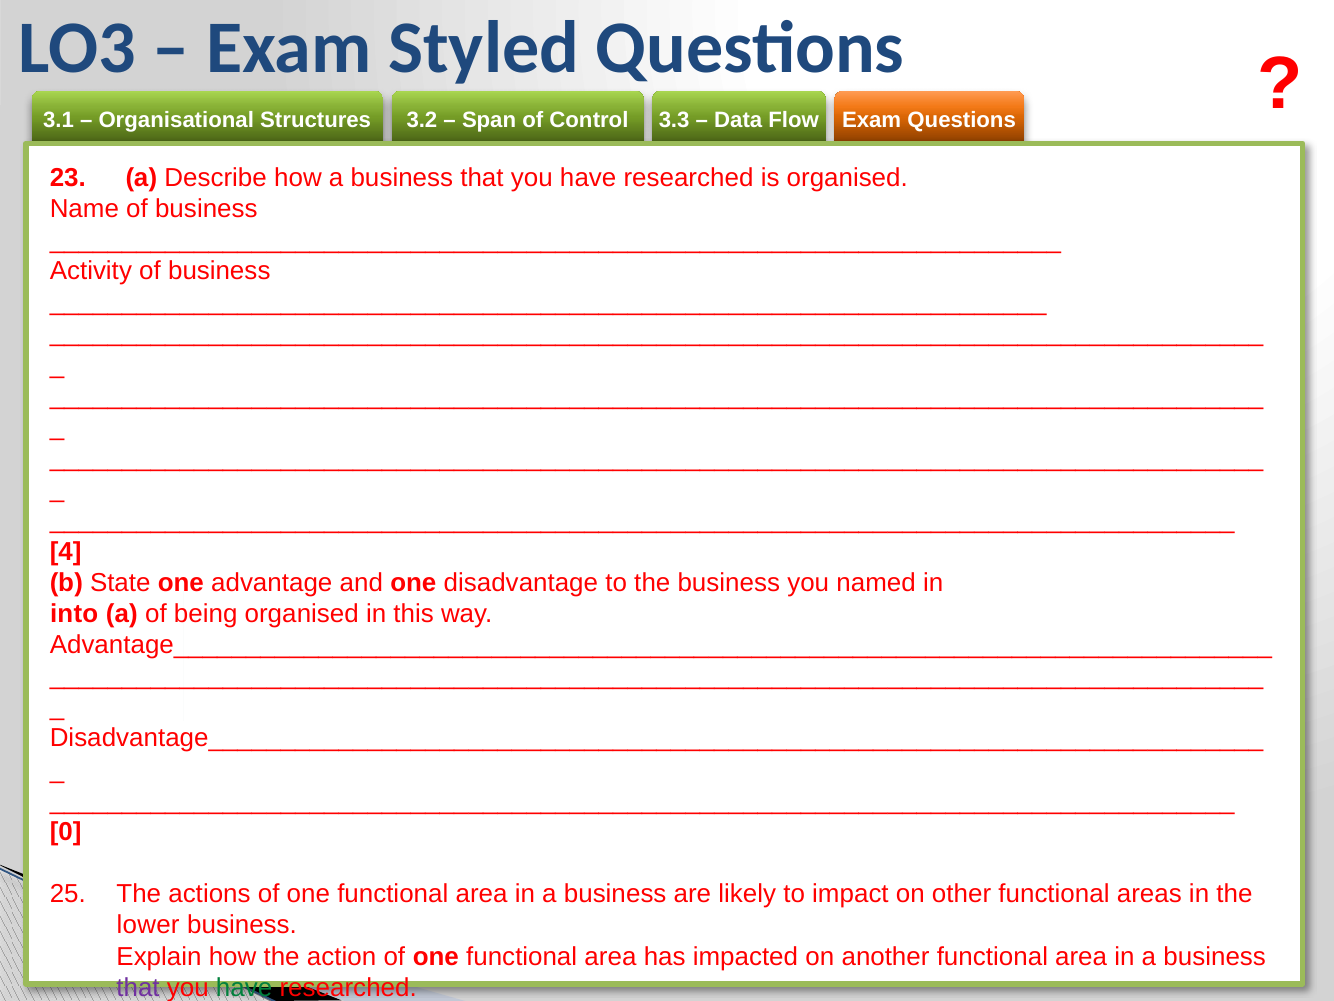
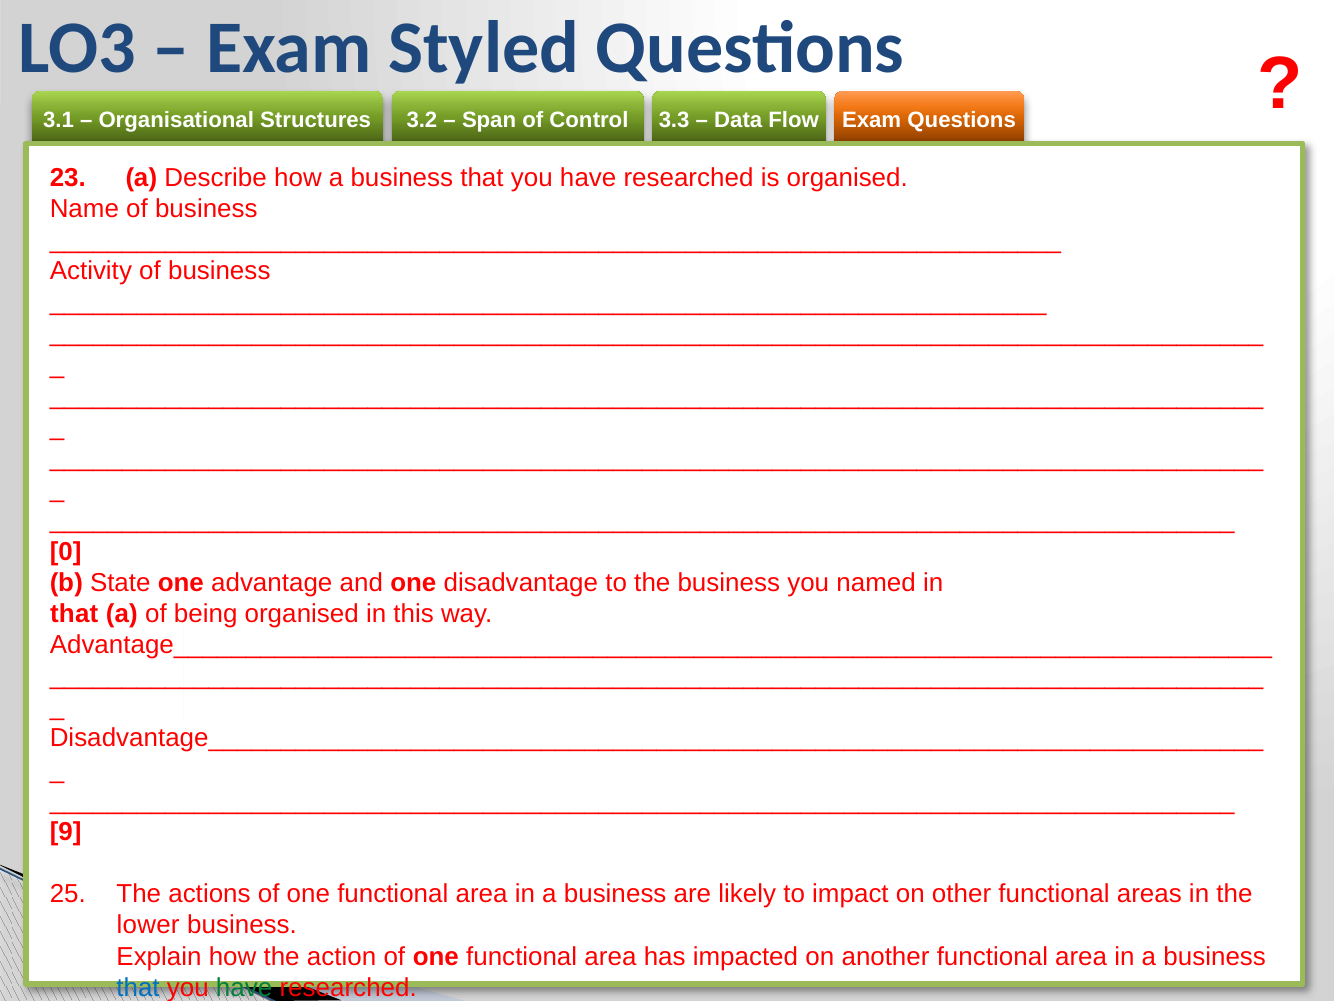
4 at (66, 551): 4 -> 0
into at (74, 613): into -> that
0: 0 -> 9
that at (138, 987) colour: purple -> blue
